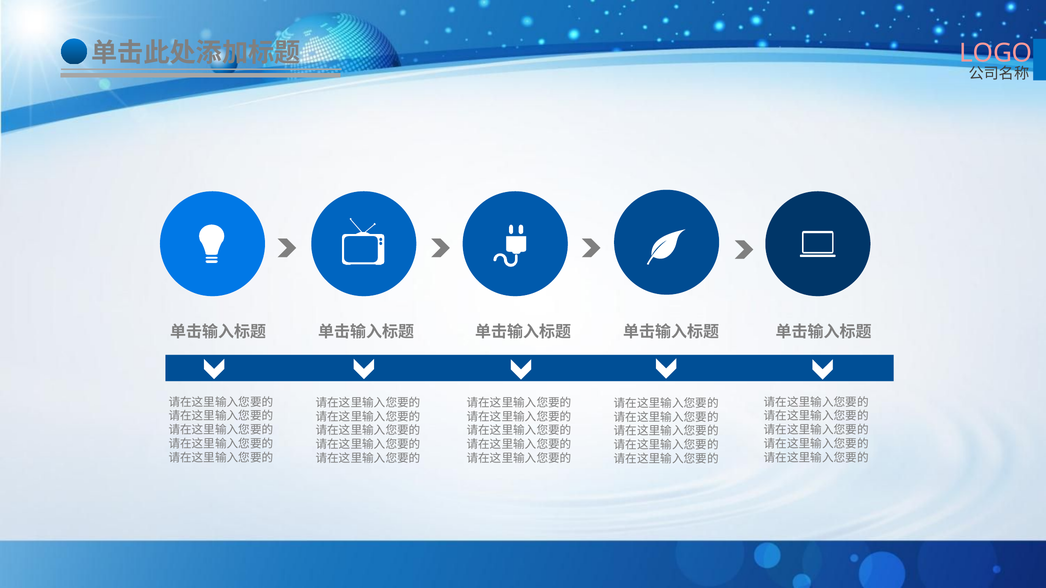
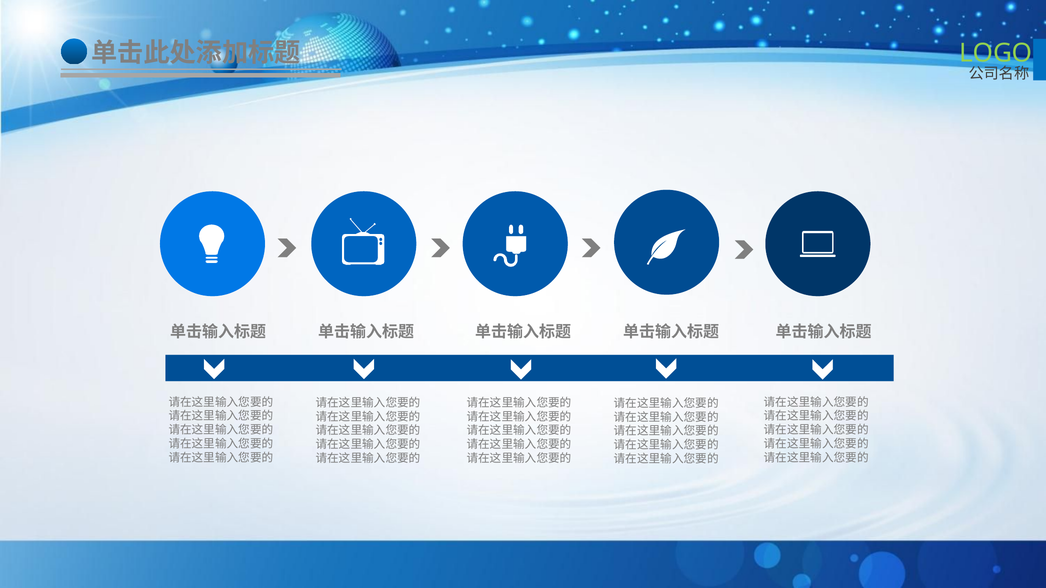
LOGO colour: pink -> light green
